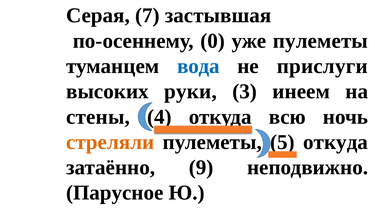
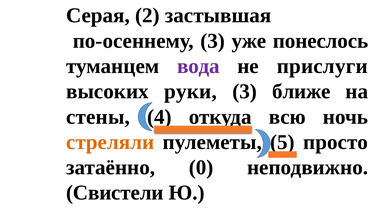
7: 7 -> 2
по-осеннему 0: 0 -> 3
уже пулеметы: пулеметы -> понеслось
вода colour: blue -> purple
инеем: инеем -> ближе
откуда at (336, 142): откуда -> просто
9: 9 -> 0
Парусное: Парусное -> Свистели
